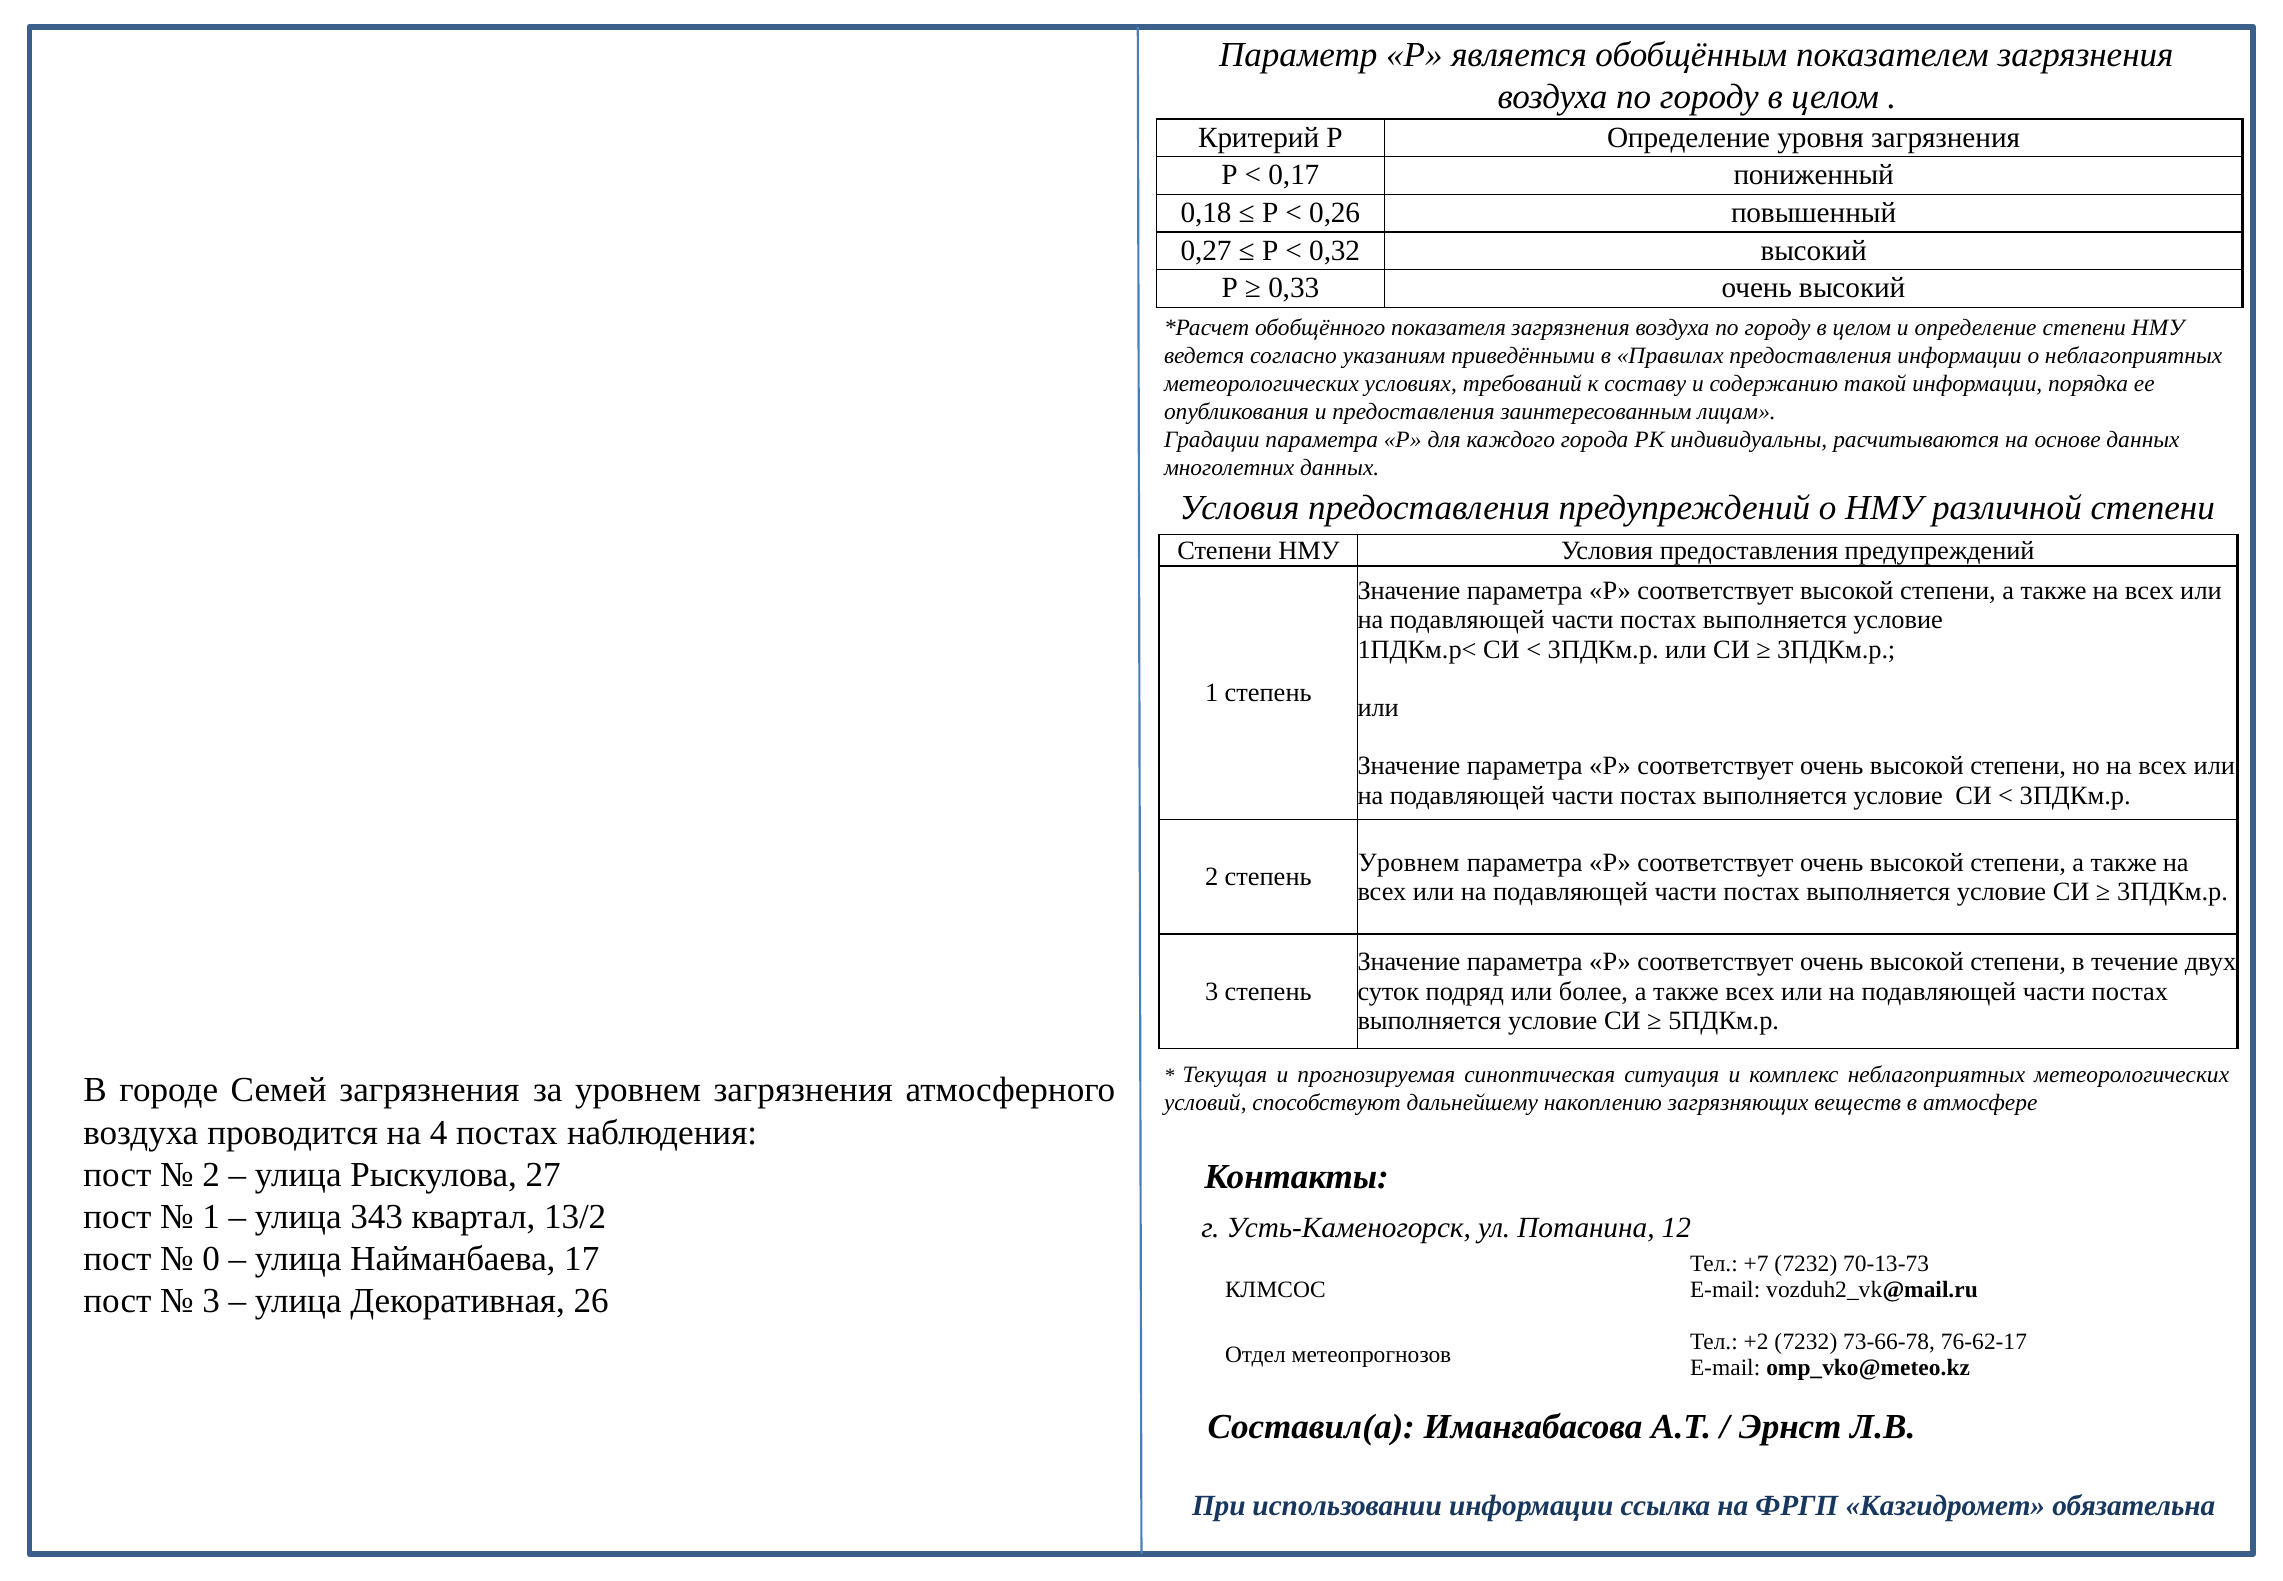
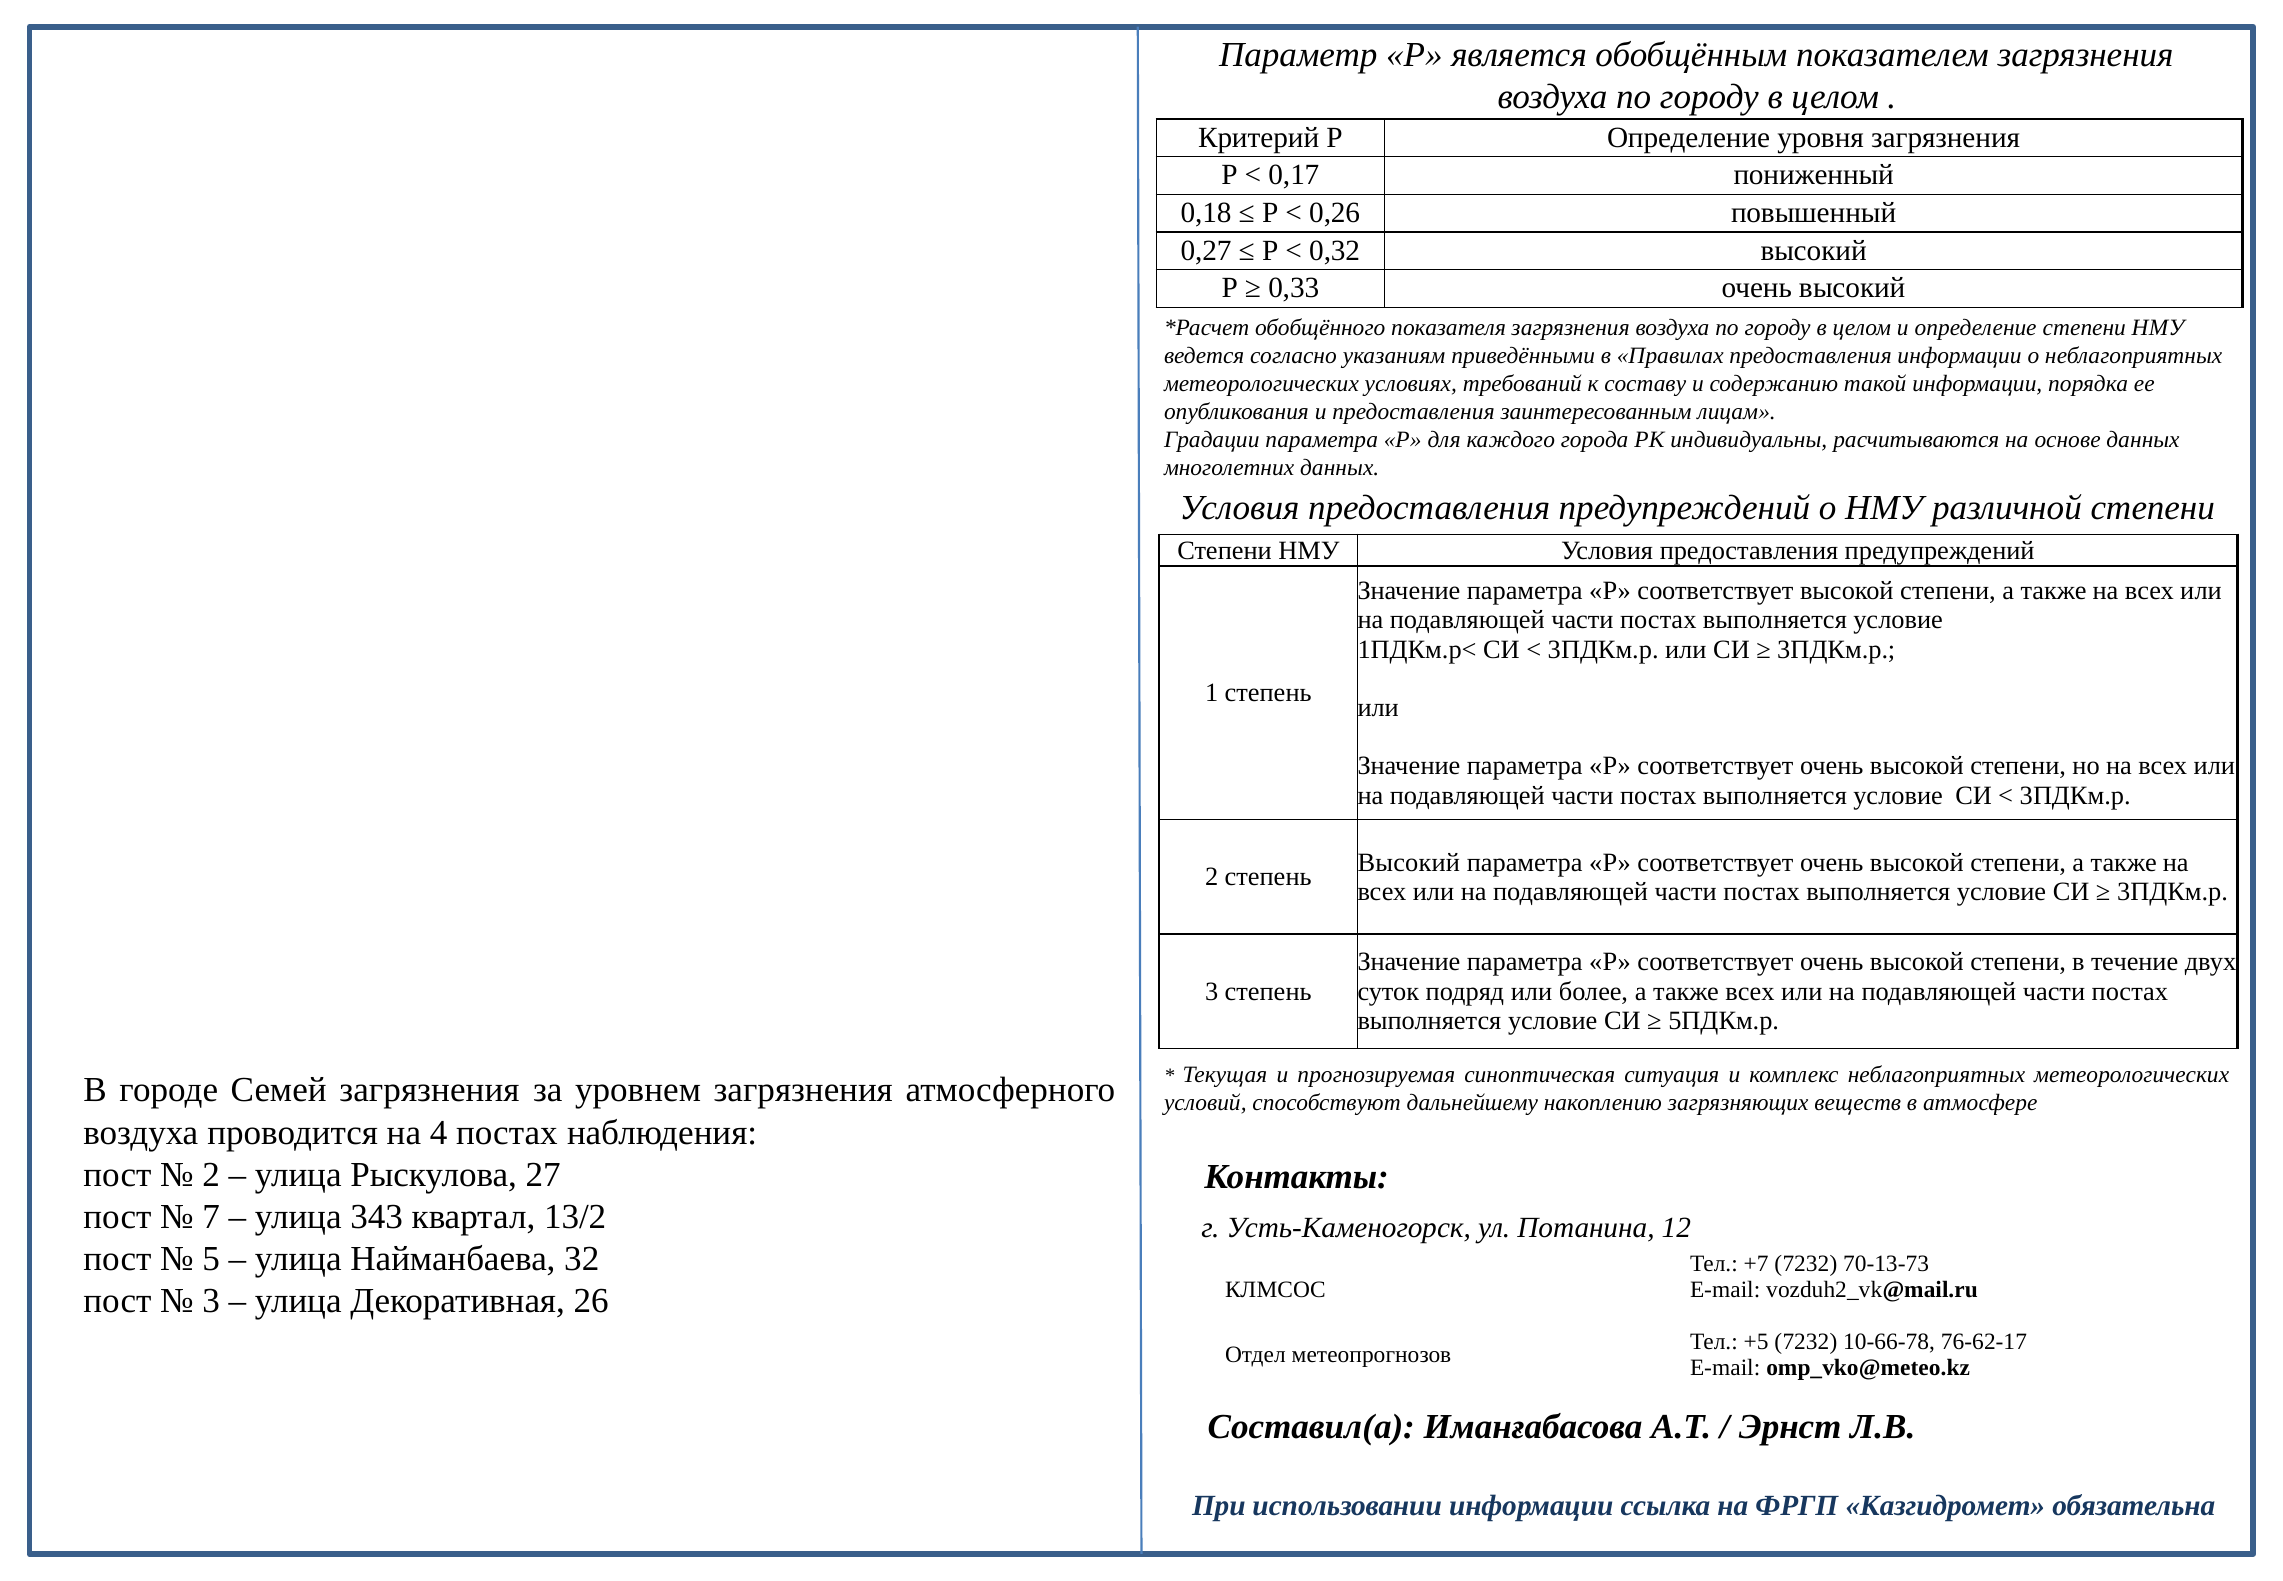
Уровнем at (1409, 862): Уровнем -> Высокий
1 at (211, 1216): 1 -> 7
0: 0 -> 5
17: 17 -> 32
+2: +2 -> +5
73-66-78: 73-66-78 -> 10-66-78
